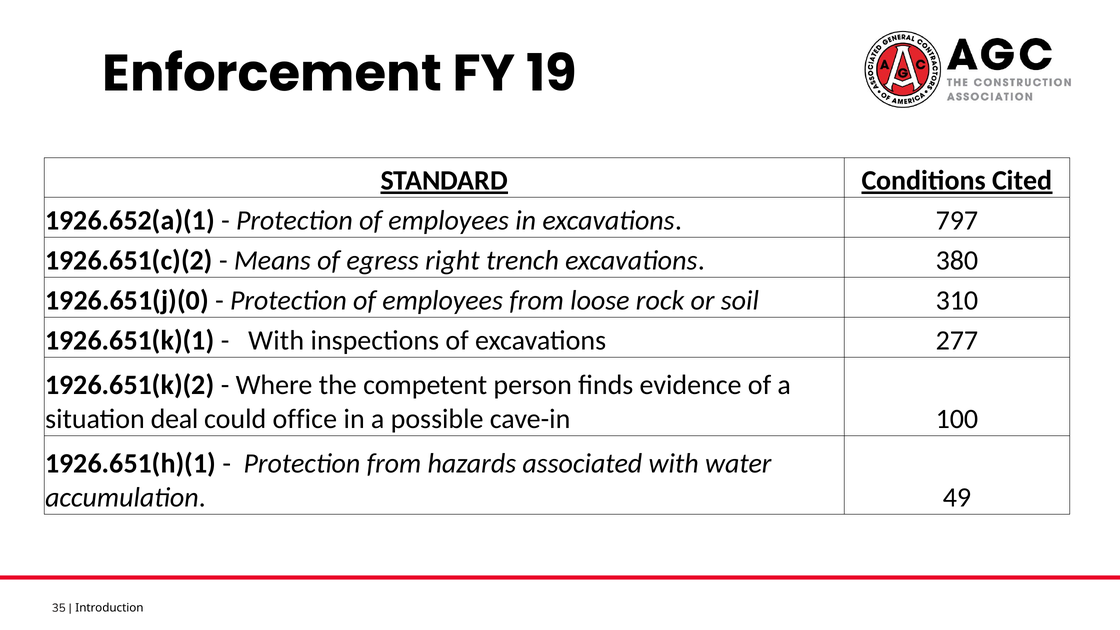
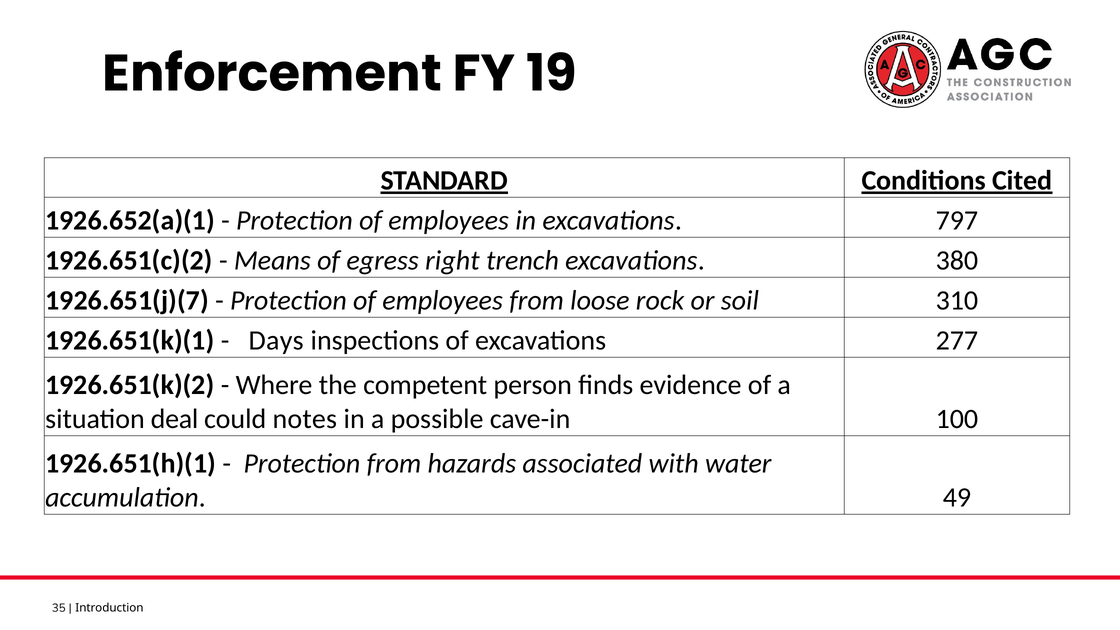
1926.651(j)(0: 1926.651(j)(0 -> 1926.651(j)(7
With at (276, 340): With -> Days
office: office -> notes
